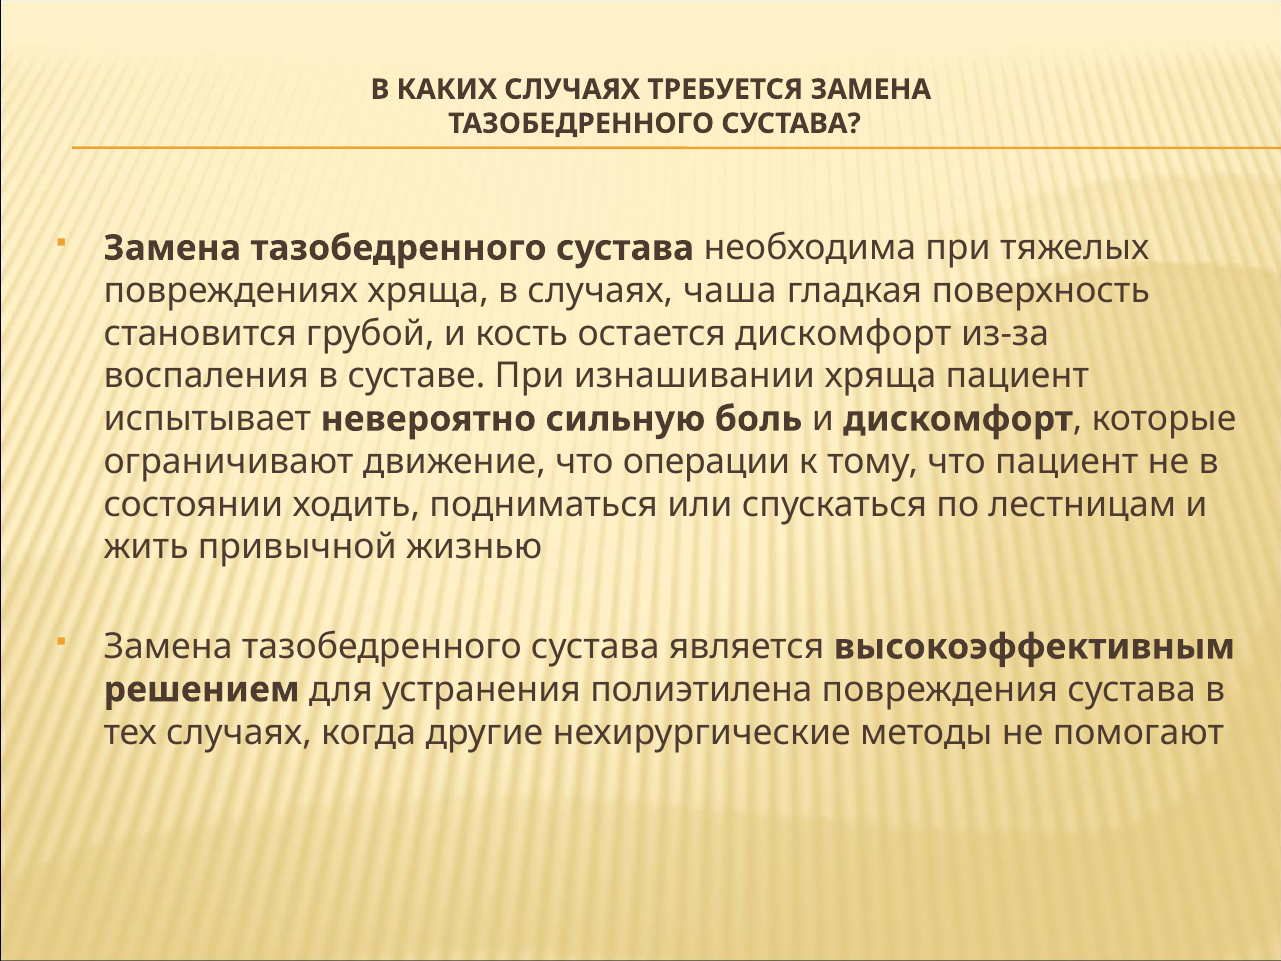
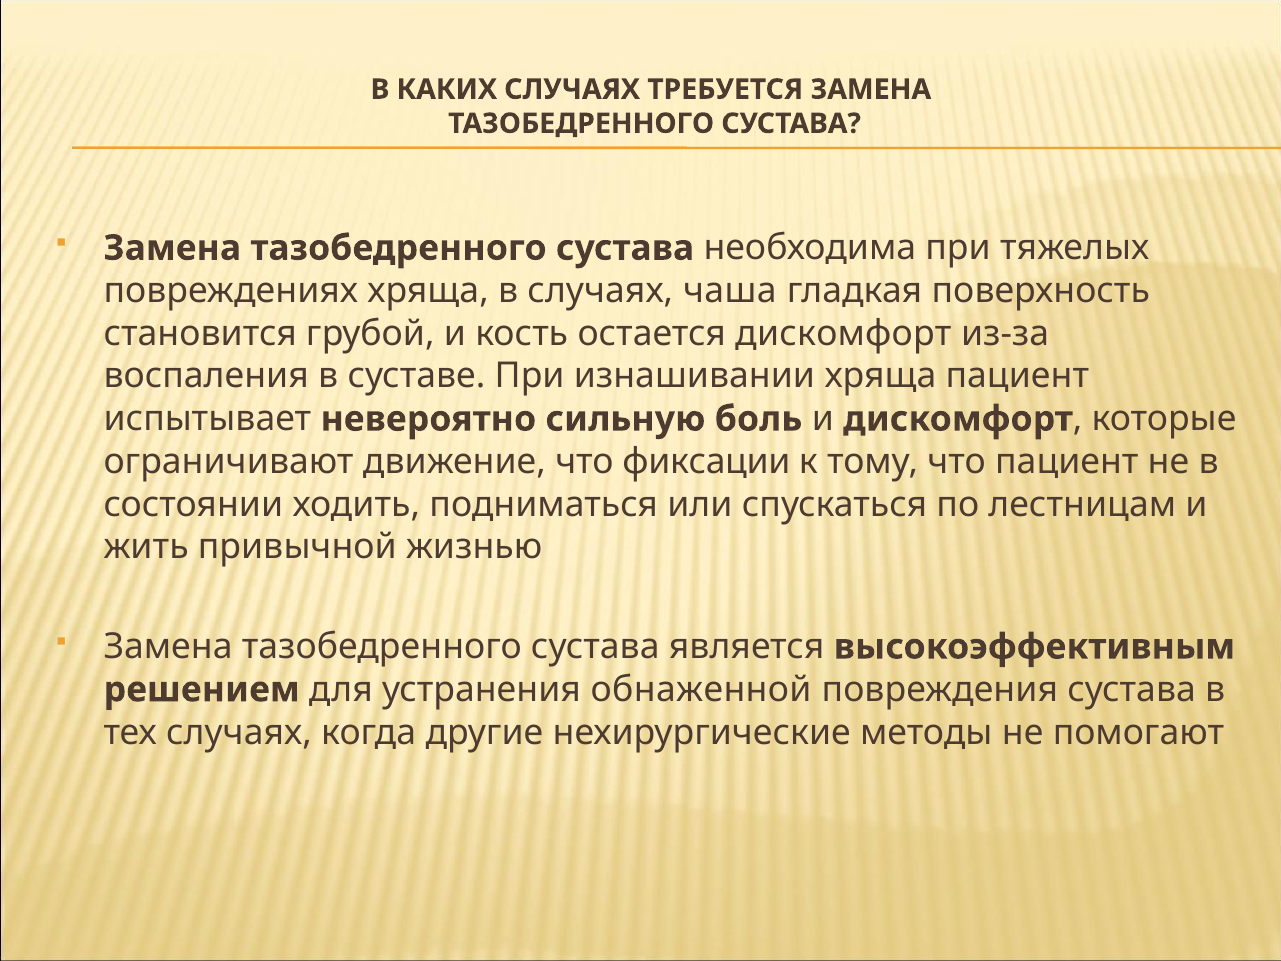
операции: операции -> фиксации
полиэтилена: полиэтилена -> обнаженной
